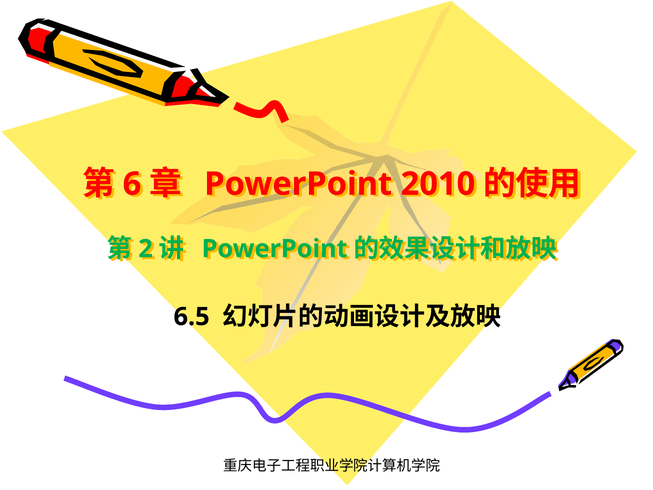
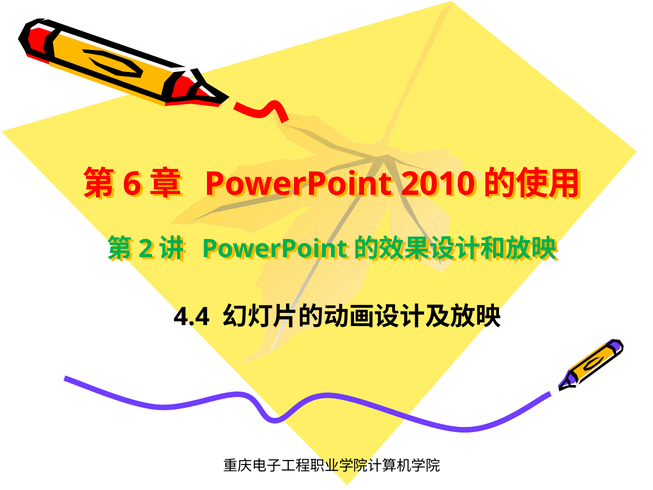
6.5: 6.5 -> 4.4
